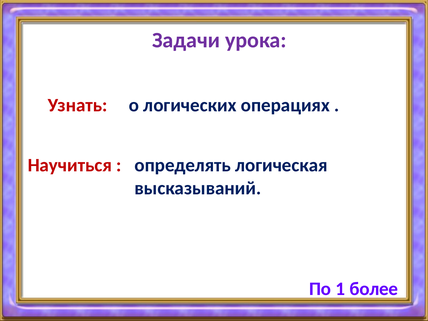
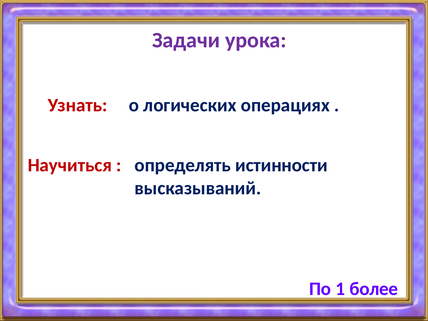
логическая: логическая -> истинности
